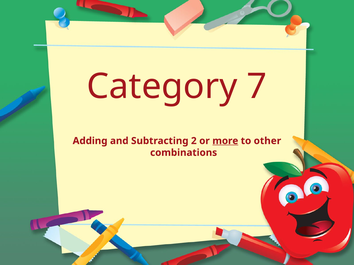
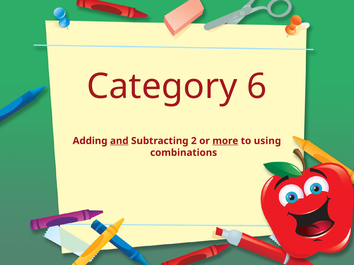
7: 7 -> 6
and underline: none -> present
other: other -> using
